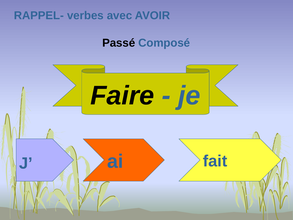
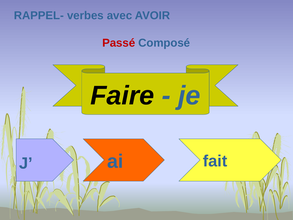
Passé colour: black -> red
